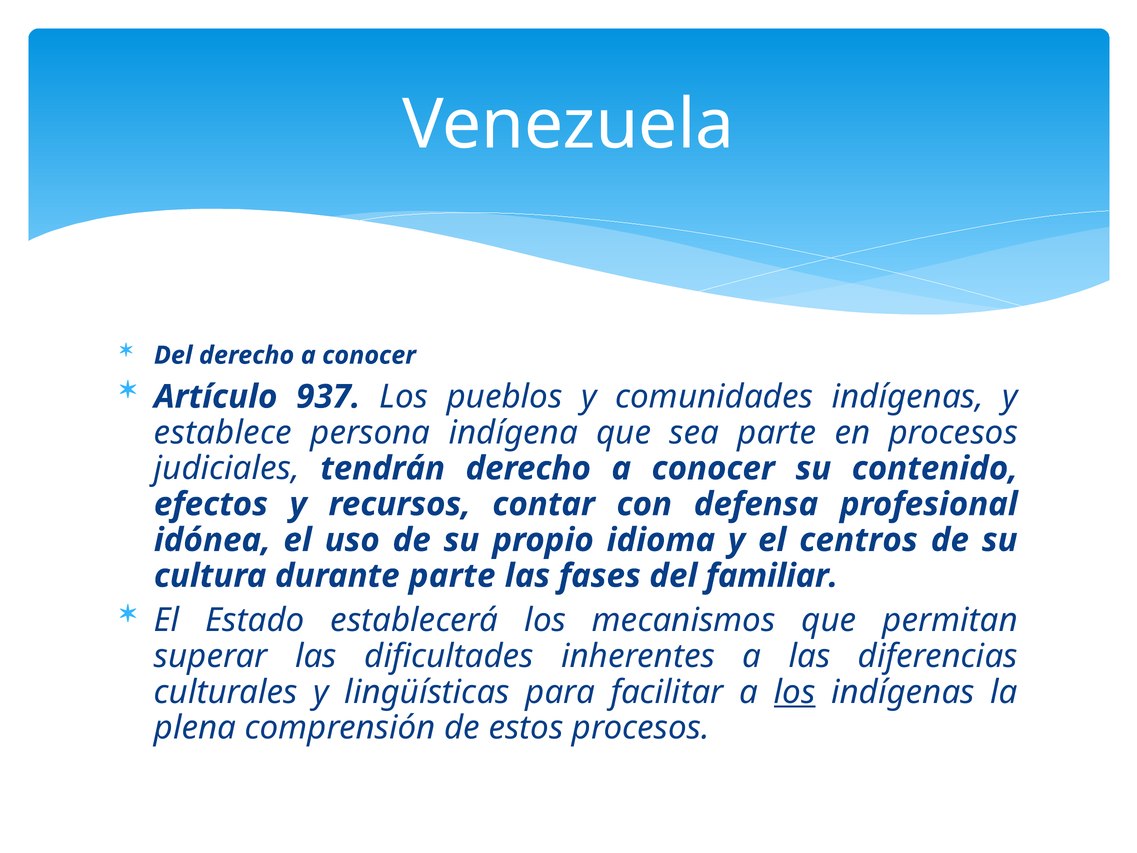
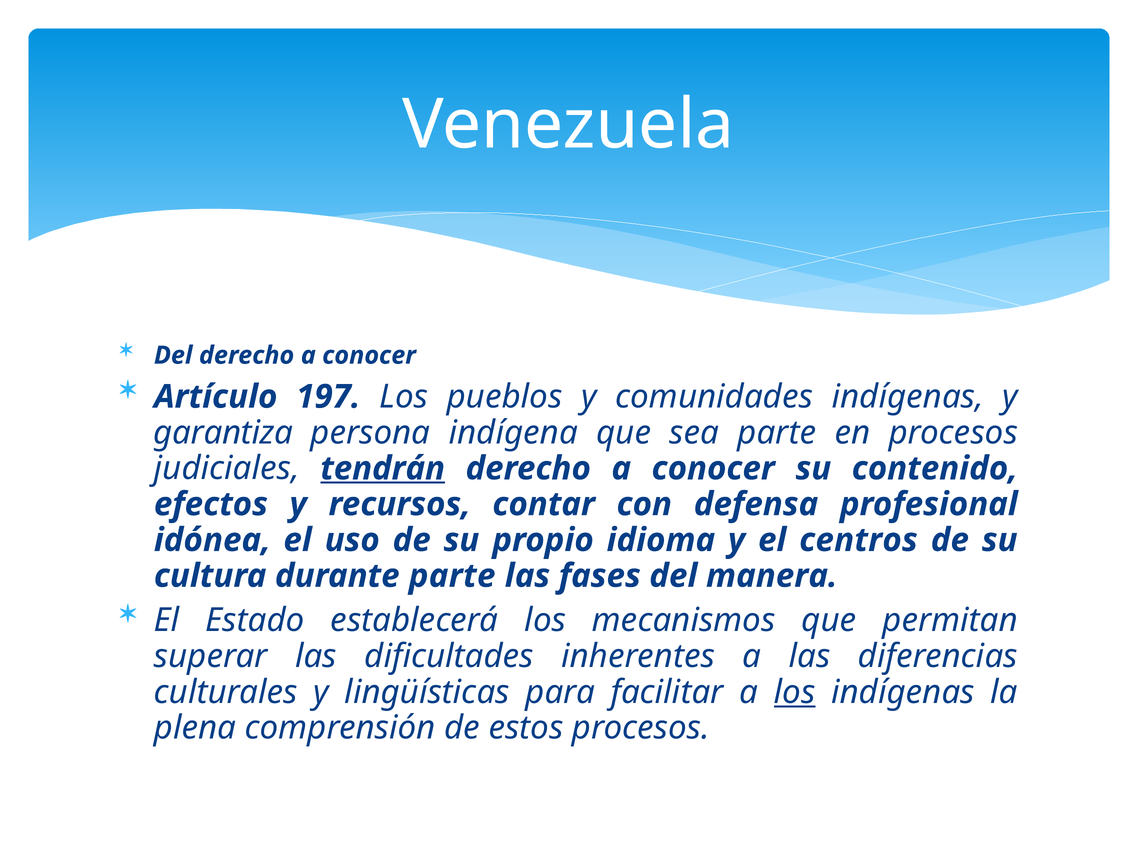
937: 937 -> 197
establece: establece -> garantiza
tendrán underline: none -> present
familiar: familiar -> manera
